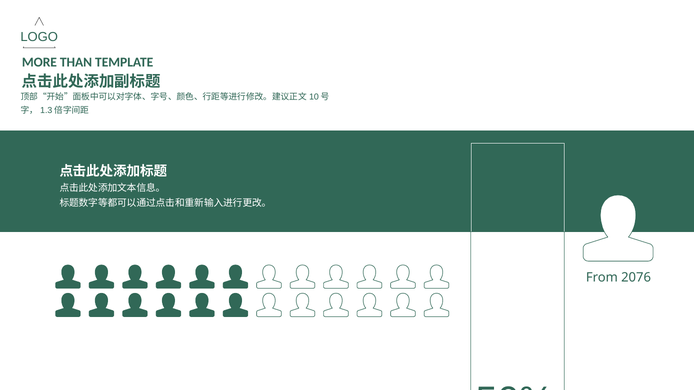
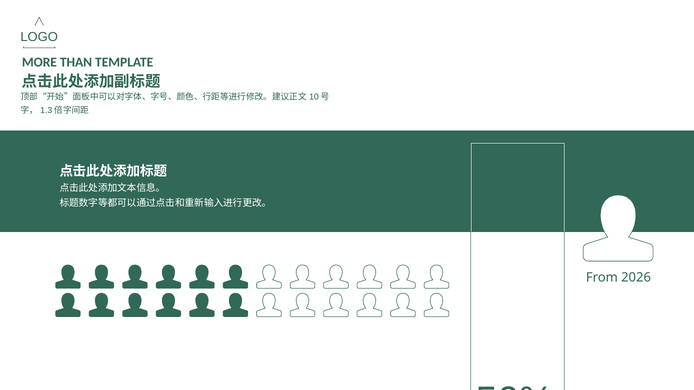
2076: 2076 -> 2026
